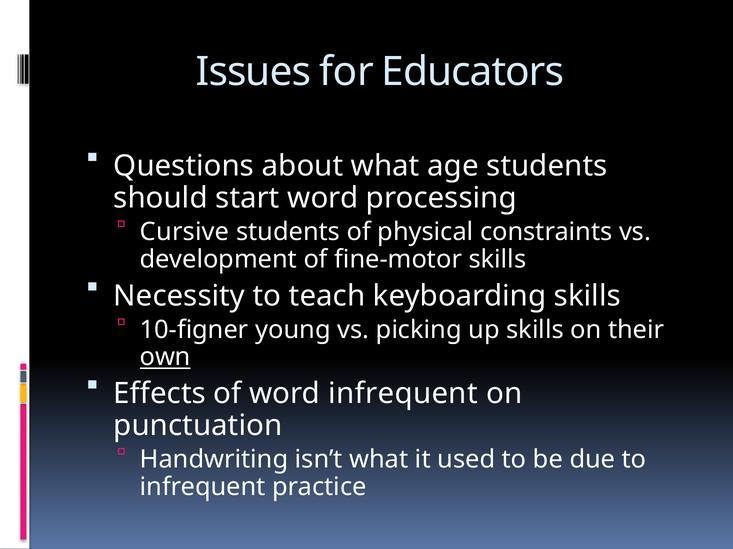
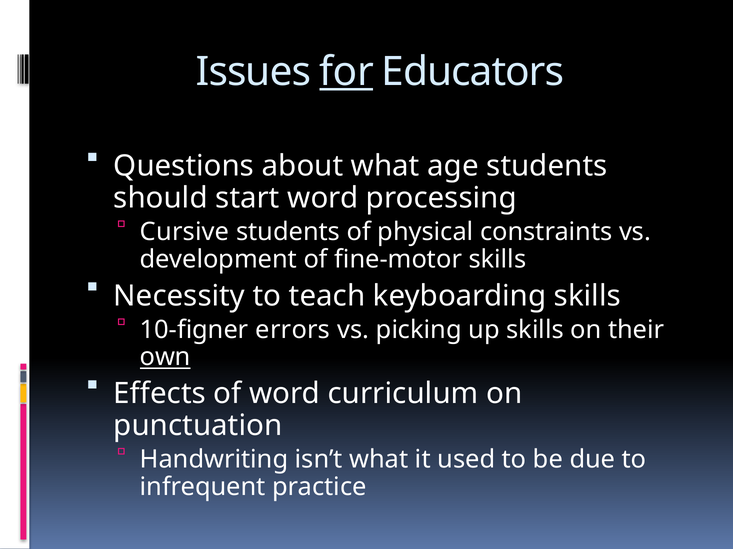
for underline: none -> present
young: young -> errors
word infrequent: infrequent -> curriculum
